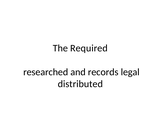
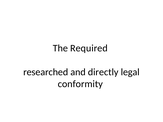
records: records -> directly
distributed: distributed -> conformity
